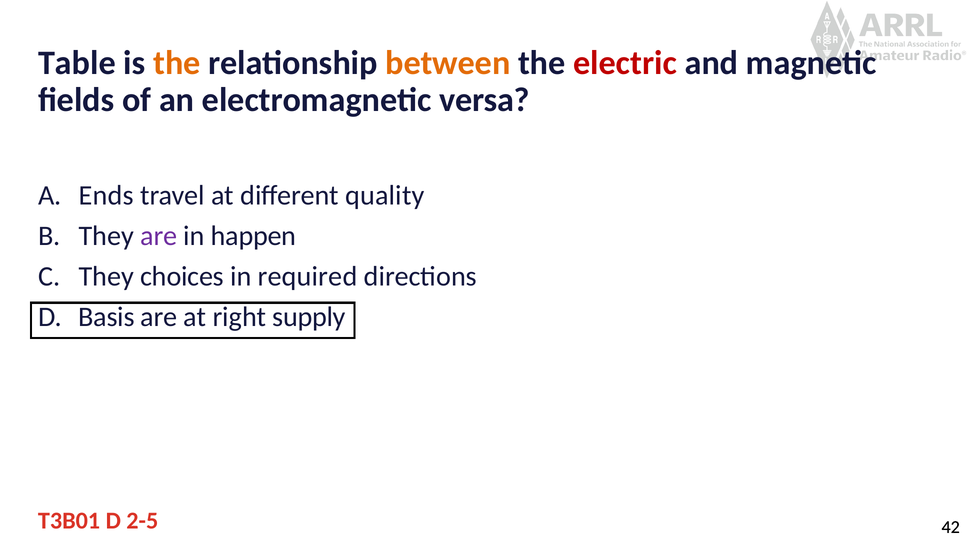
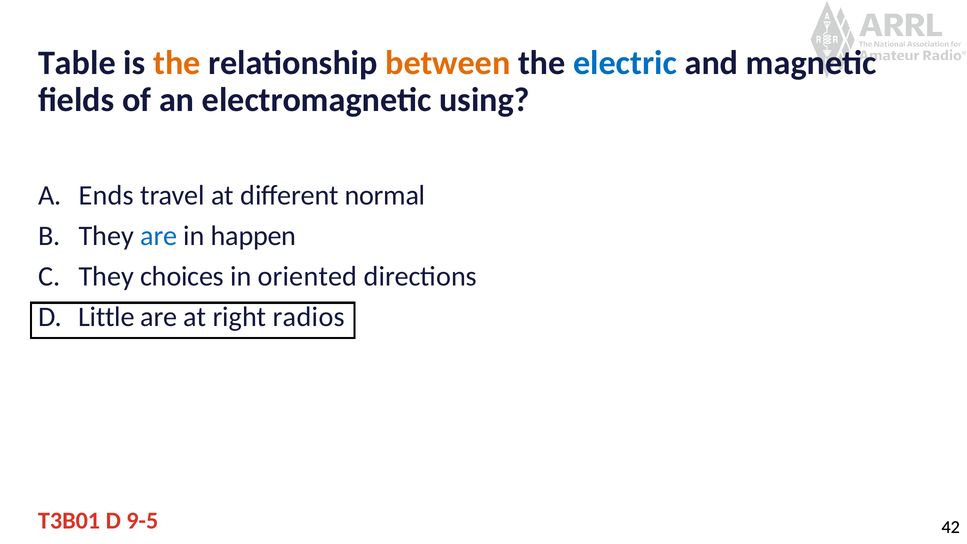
electric colour: red -> blue
versa: versa -> using
quality: quality -> normal
are at (159, 236) colour: purple -> blue
required: required -> oriented
Basis: Basis -> Little
supply: supply -> radios
2-5: 2-5 -> 9-5
